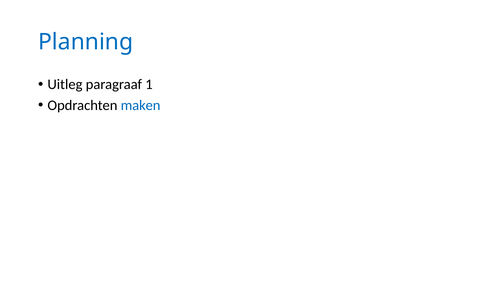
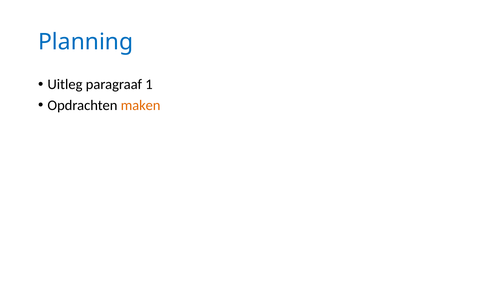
maken colour: blue -> orange
